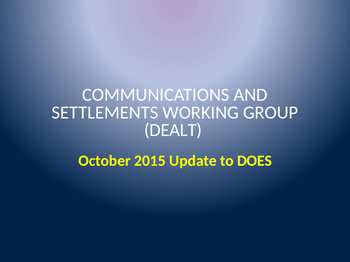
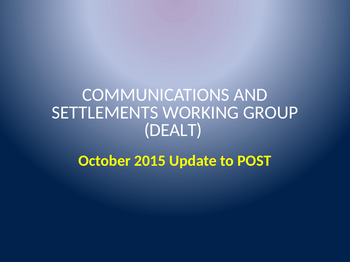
DOES: DOES -> POST
